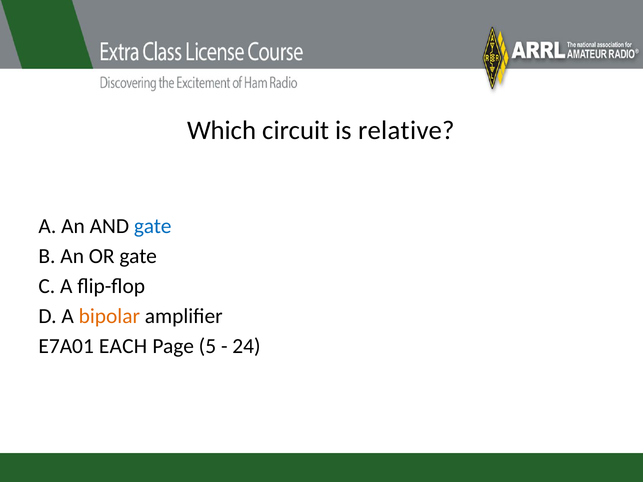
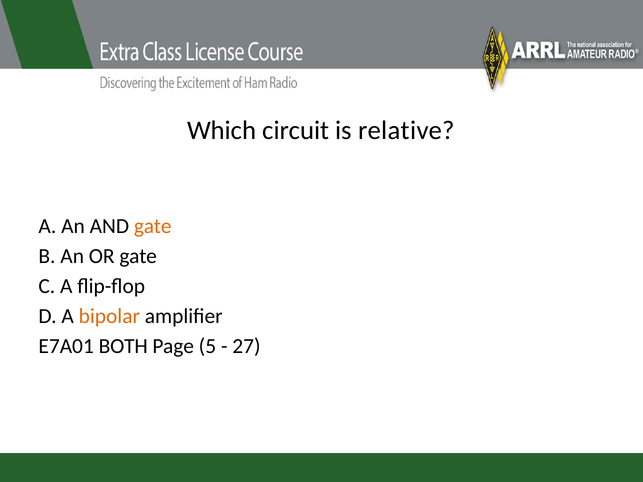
gate at (153, 227) colour: blue -> orange
EACH: EACH -> BOTH
24: 24 -> 27
